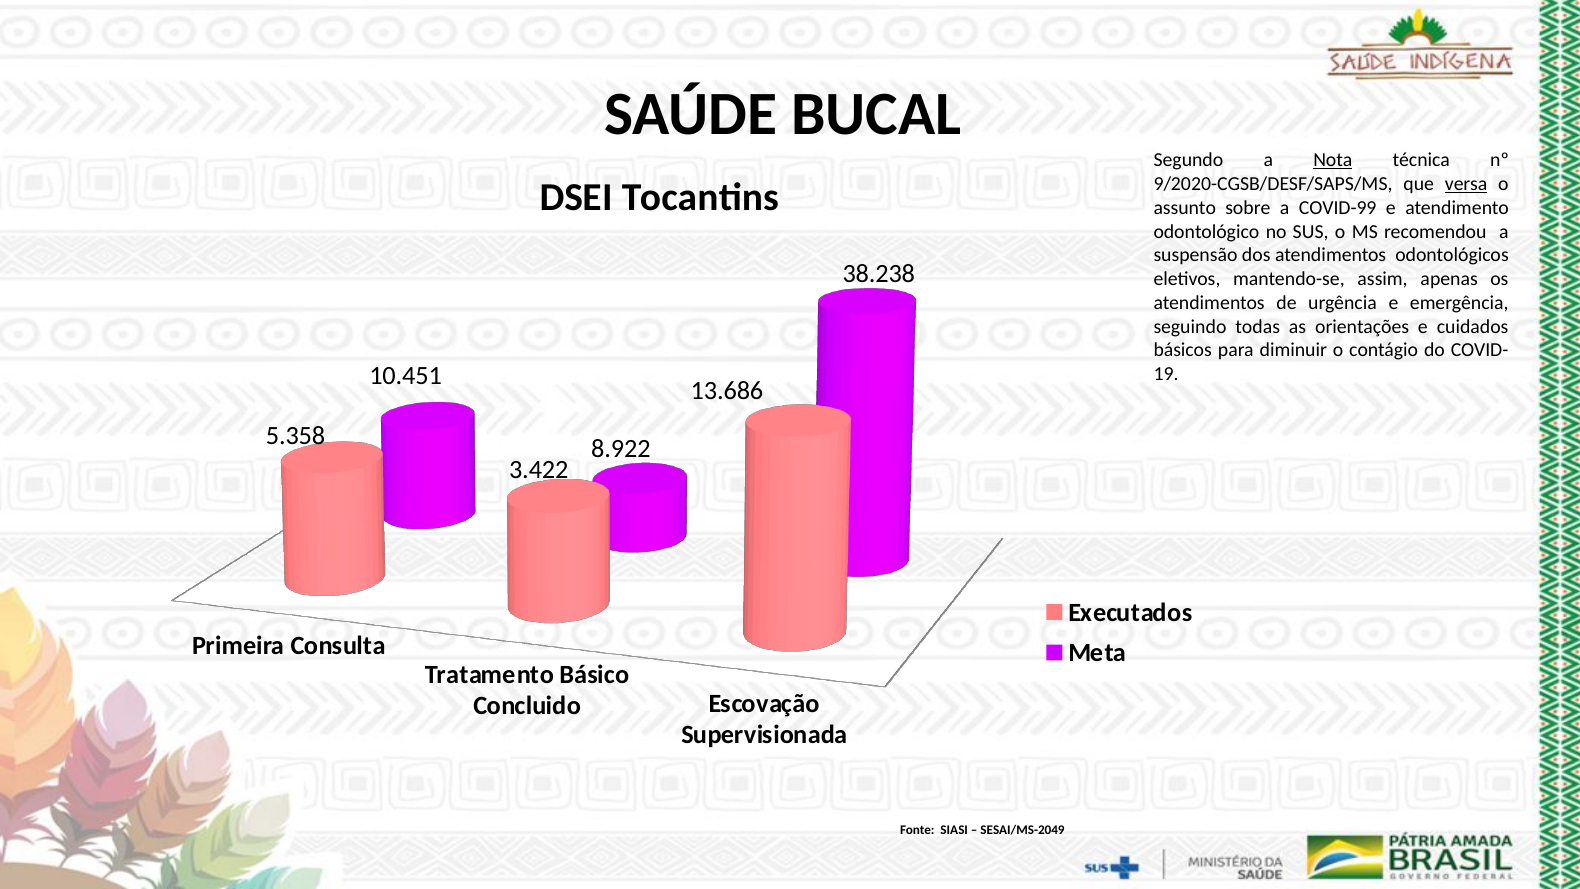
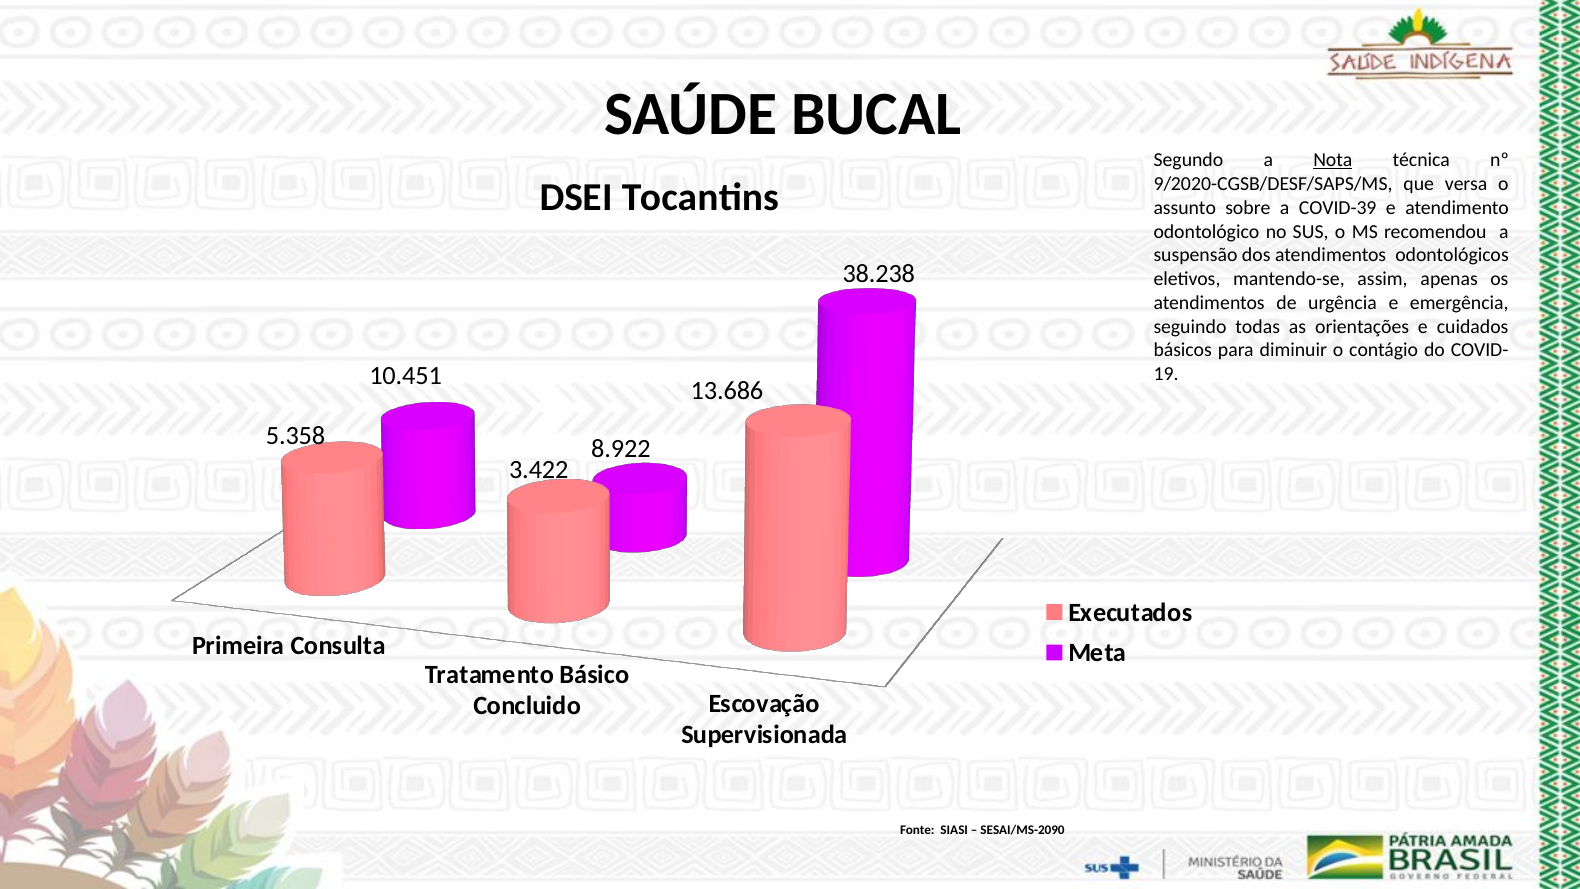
versa underline: present -> none
COVID-99: COVID-99 -> COVID-39
SESAI/MS-2049: SESAI/MS-2049 -> SESAI/MS-2090
